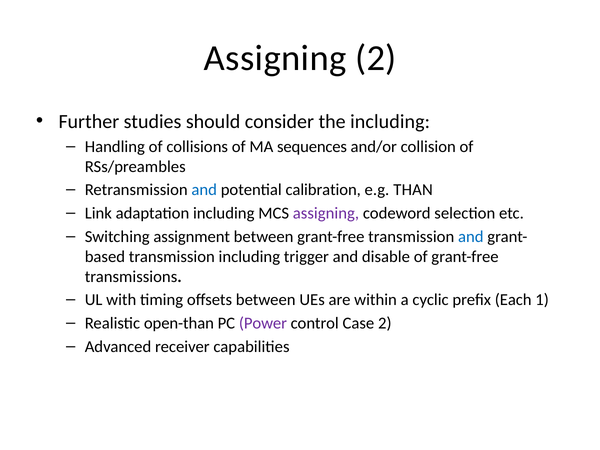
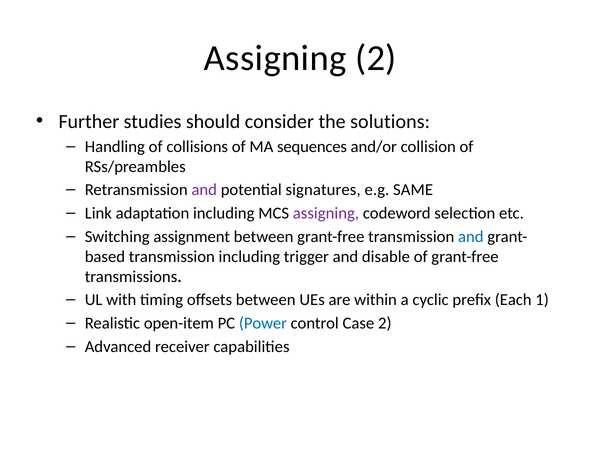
the including: including -> solutions
and at (204, 190) colour: blue -> purple
calibration: calibration -> signatures
THAN: THAN -> SAME
open-than: open-than -> open-item
Power colour: purple -> blue
